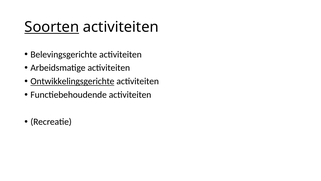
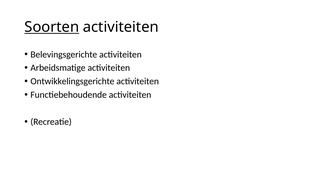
Ontwikkelingsgerichte underline: present -> none
